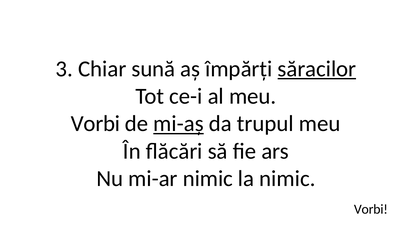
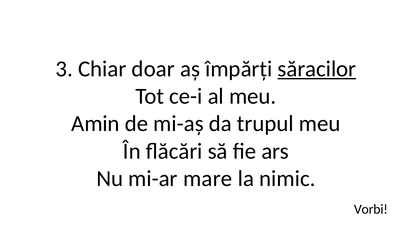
sună: sună -> doar
Vorbi at (95, 124): Vorbi -> Amin
mi-aș underline: present -> none
mi-ar nimic: nimic -> mare
